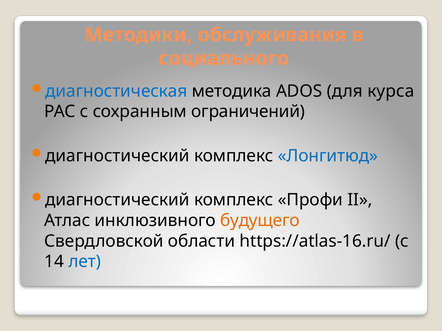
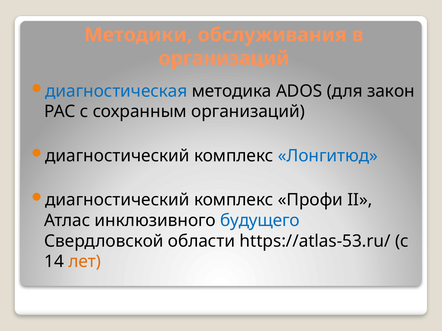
социального at (224, 58): социального -> организаций
курса: курса -> закон
сохранным ограничений: ограничений -> организаций
будущего colour: orange -> blue
https://atlas-16.ru/: https://atlas-16.ru/ -> https://atlas-53.ru/
лет colour: blue -> orange
